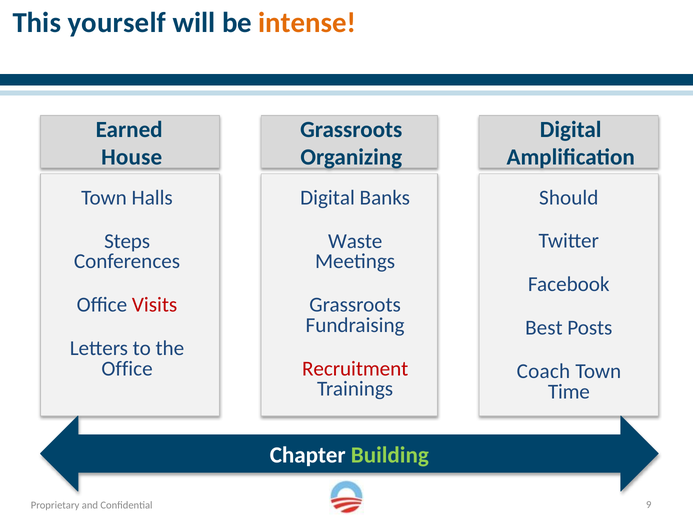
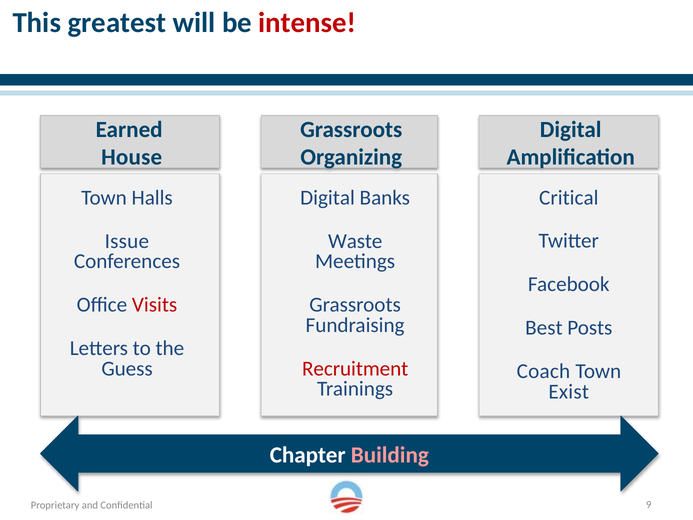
yourself: yourself -> greatest
intense colour: orange -> red
Should: Should -> Critical
Steps: Steps -> Issue
Office at (127, 368): Office -> Guess
Time: Time -> Exist
Building colour: light green -> pink
